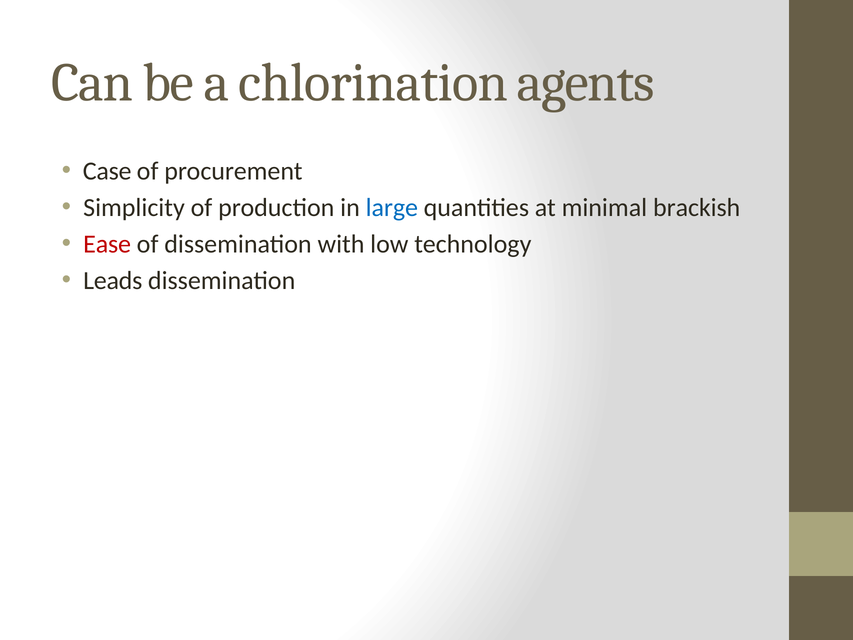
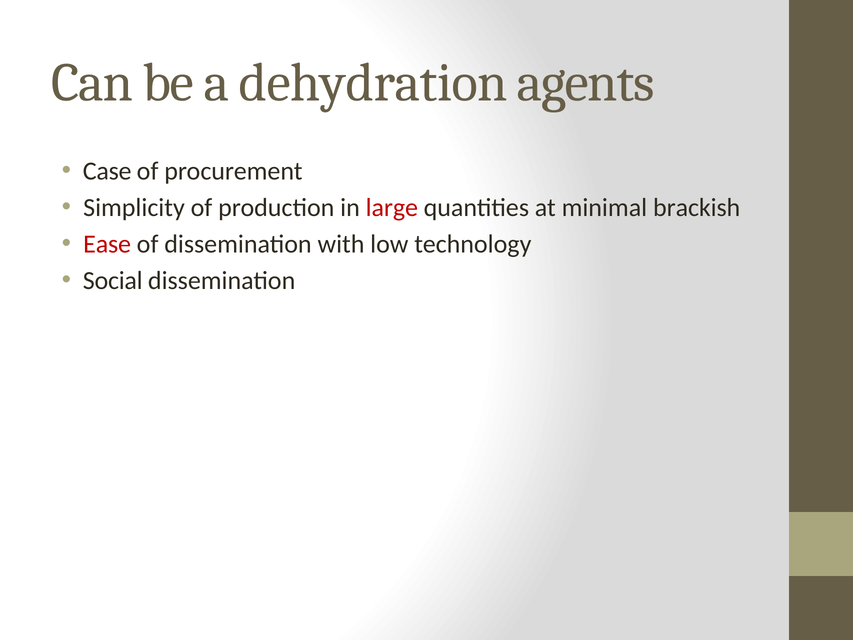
chlorination: chlorination -> dehydration
large colour: blue -> red
Leads: Leads -> Social
